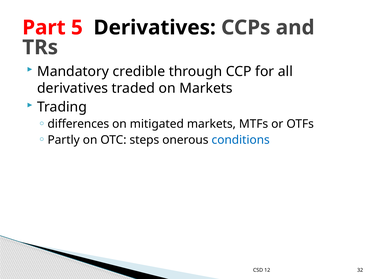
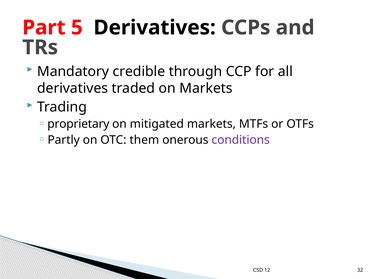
differences: differences -> proprietary
steps: steps -> them
conditions colour: blue -> purple
